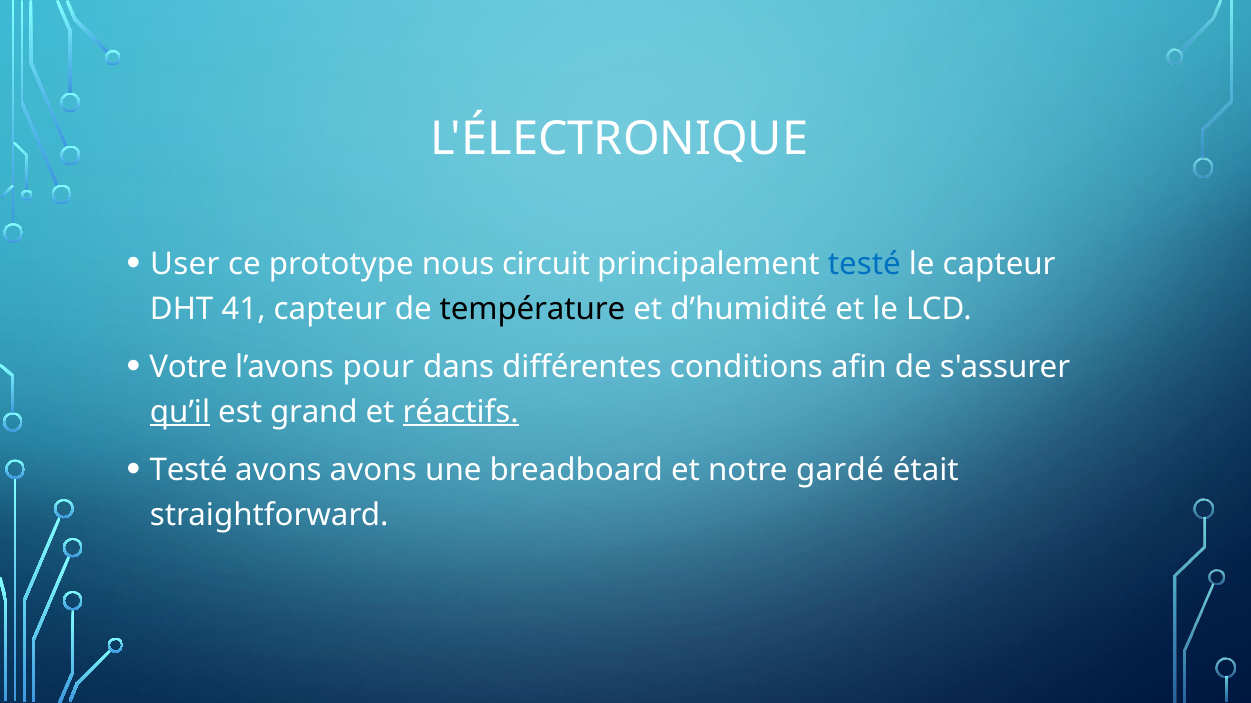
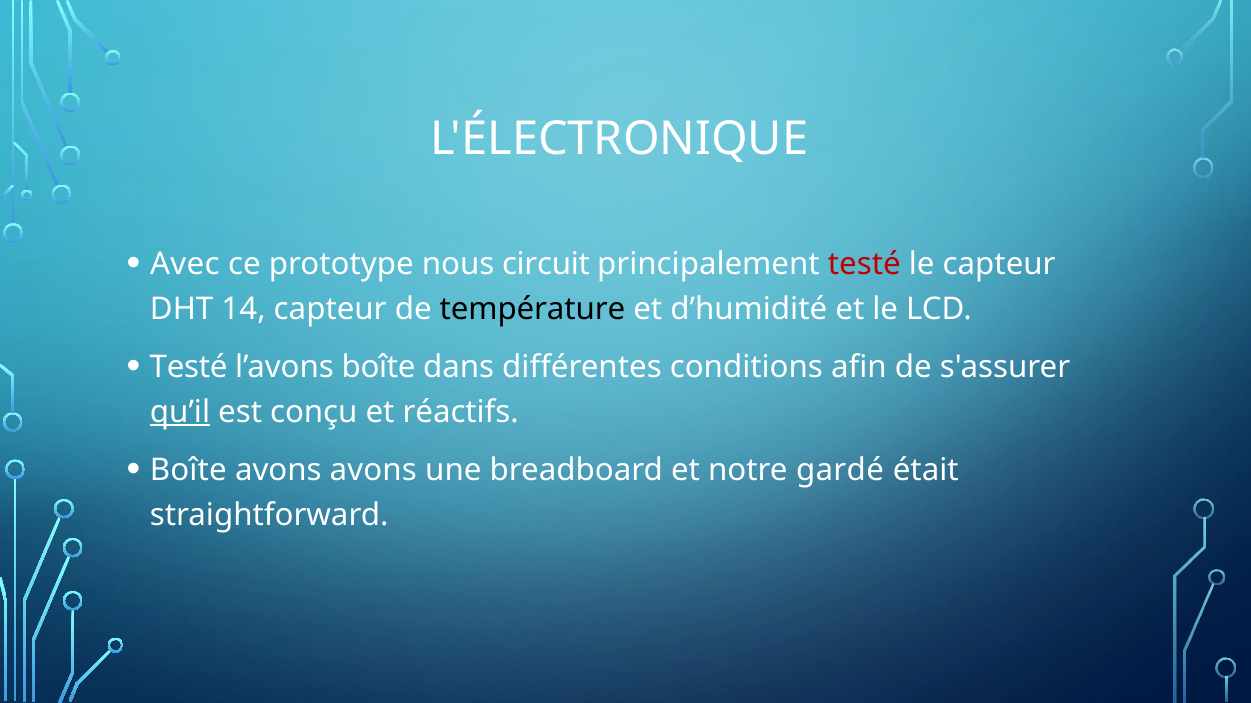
User: User -> Avec
testé at (864, 264) colour: blue -> red
41: 41 -> 14
Votre at (189, 367): Votre -> Testé
l’avons pour: pour -> boîte
grand: grand -> conçu
réactifs underline: present -> none
Testé at (189, 470): Testé -> Boîte
